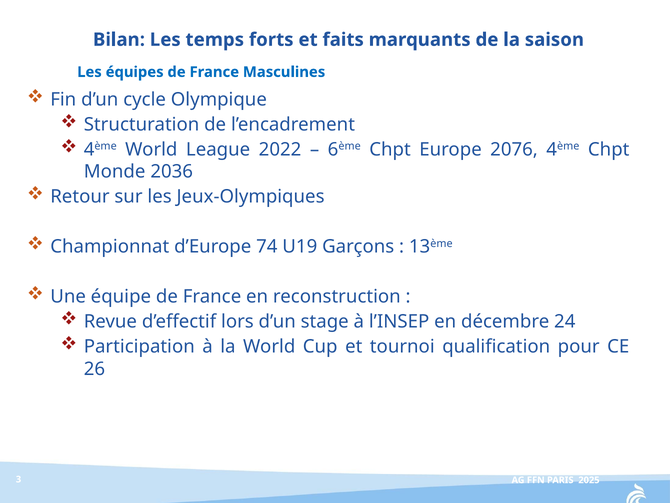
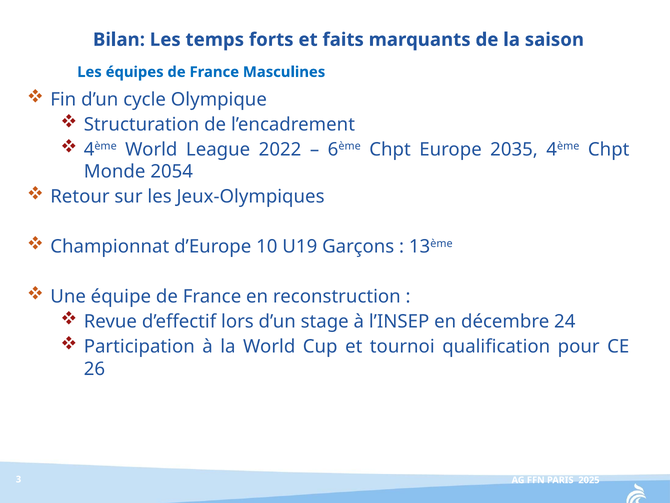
2076: 2076 -> 2035
2036: 2036 -> 2054
74: 74 -> 10
